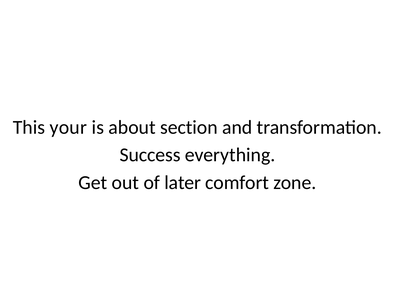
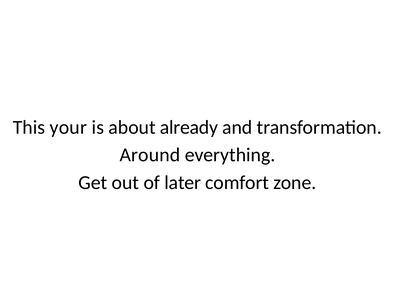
section: section -> already
Success: Success -> Around
